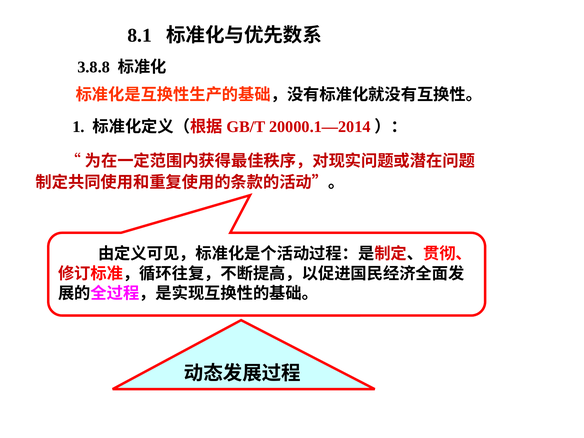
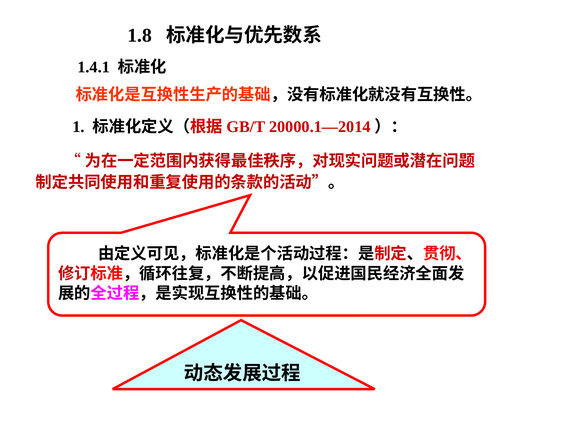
8.1: 8.1 -> 1.8
3.8.8: 3.8.8 -> 1.4.1
